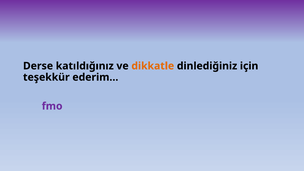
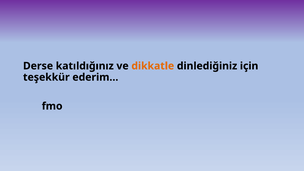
fmo colour: purple -> black
